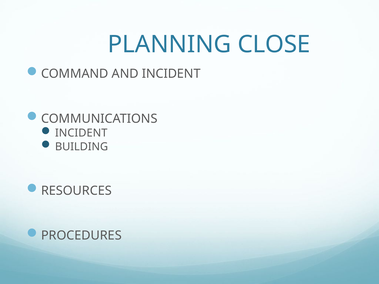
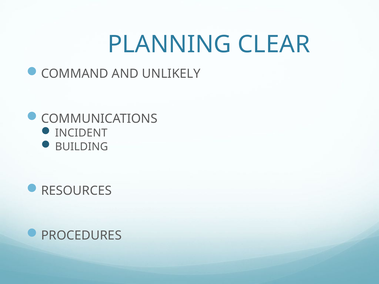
CLOSE: CLOSE -> CLEAR
AND INCIDENT: INCIDENT -> UNLIKELY
